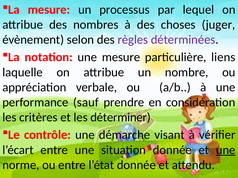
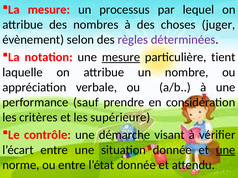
mesure at (121, 57) underline: none -> present
liens: liens -> tient
déterminer: déterminer -> supérieure
